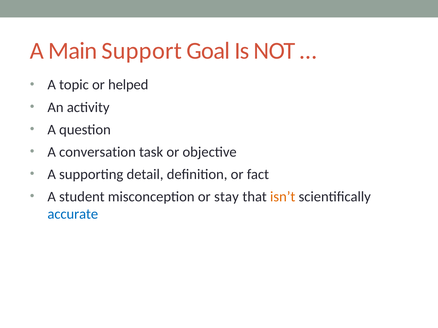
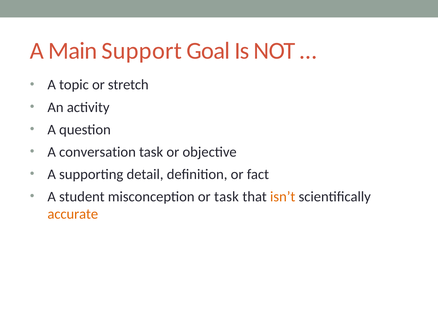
helped: helped -> stretch
or stay: stay -> task
accurate colour: blue -> orange
